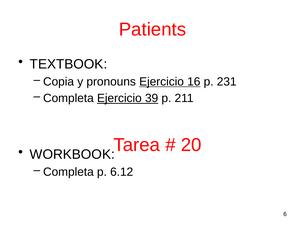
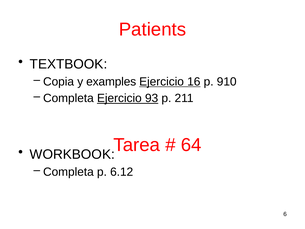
pronouns: pronouns -> examples
231: 231 -> 910
39: 39 -> 93
20: 20 -> 64
